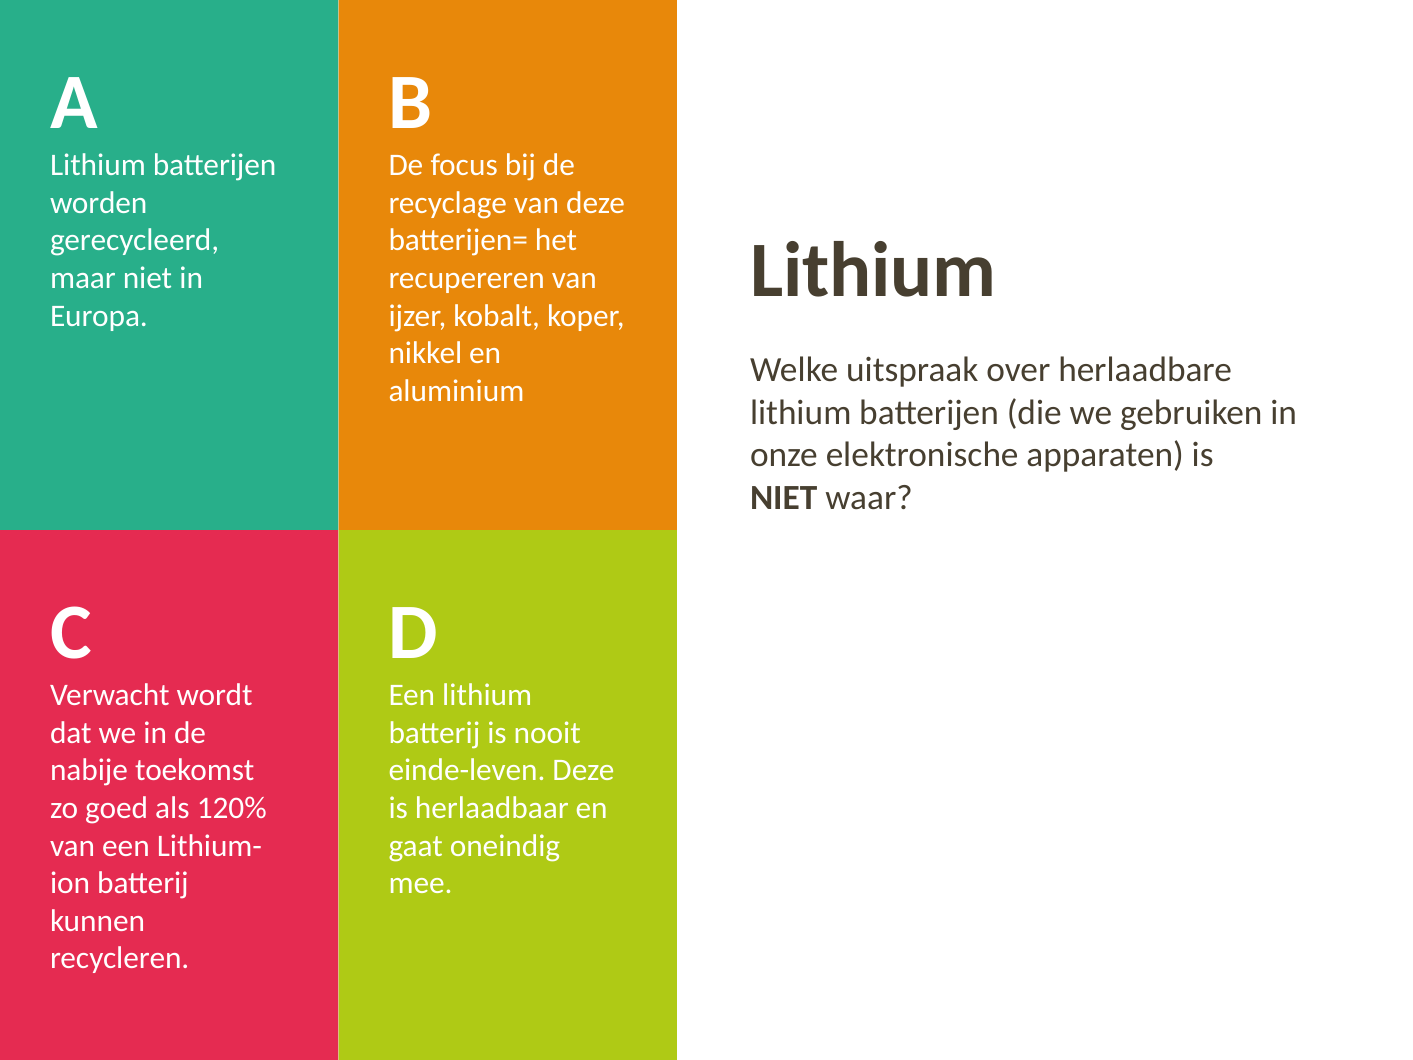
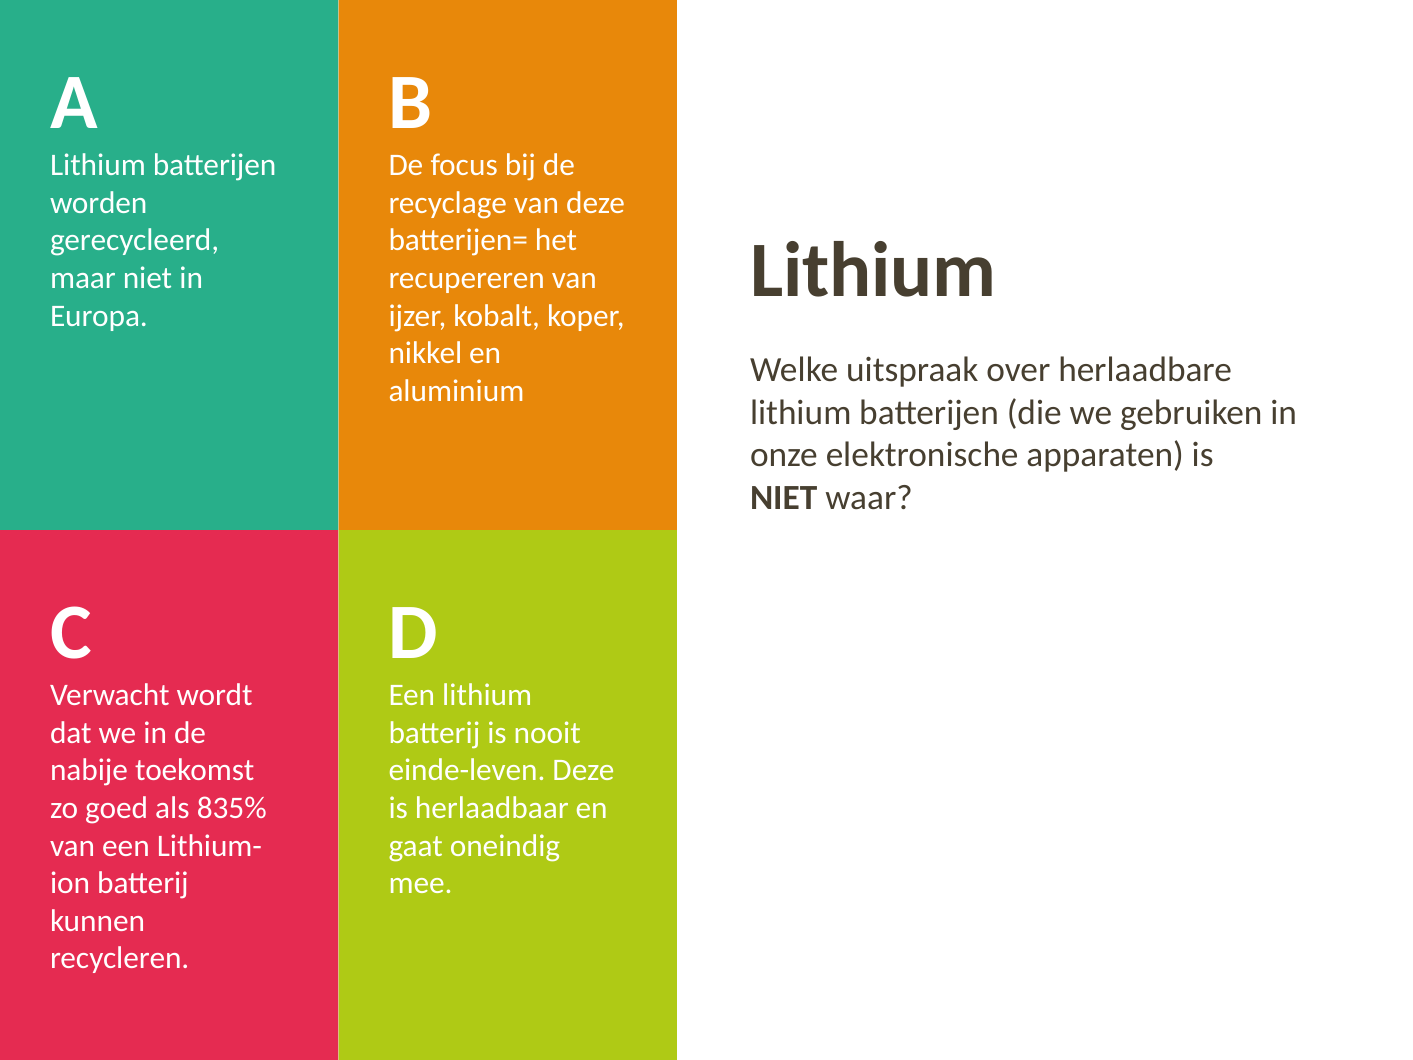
120%: 120% -> 835%
